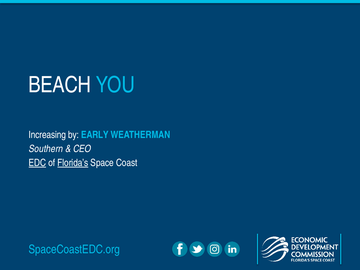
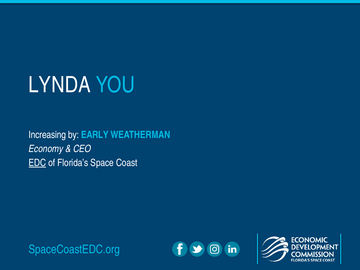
BEACH: BEACH -> LYNDA
Southern: Southern -> Economy
Florida’s underline: present -> none
